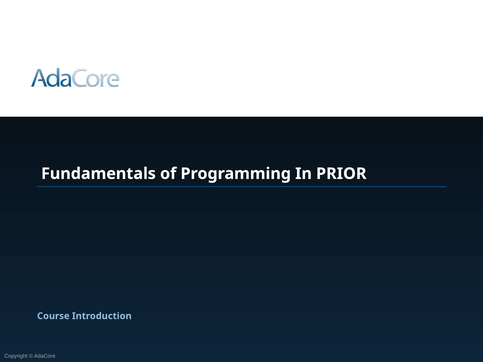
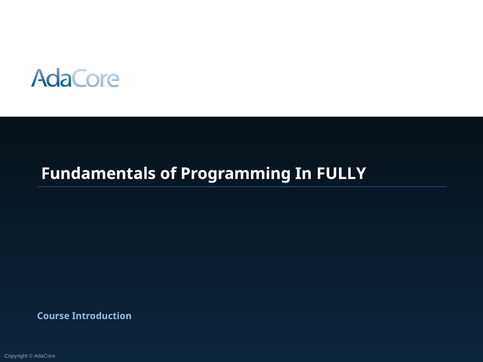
PRIOR: PRIOR -> FULLY
